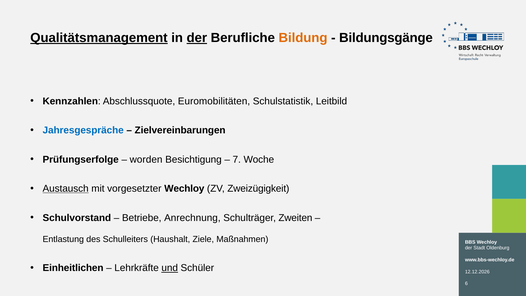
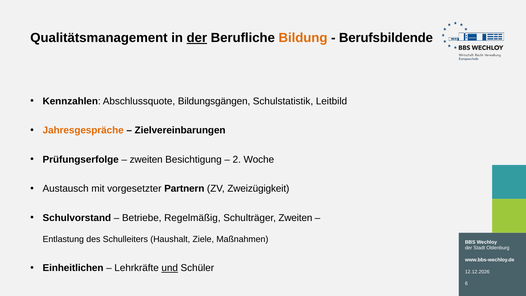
Qualitätsmanagement underline: present -> none
Bildungsgänge: Bildungsgänge -> Berufsbildende
Euromobilitäten: Euromobilitäten -> Bildungsgängen
Jahresgespräche colour: blue -> orange
worden at (146, 159): worden -> zweiten
7: 7 -> 2
Austausch underline: present -> none
vorgesetzter Wechloy: Wechloy -> Partnern
Anrechnung: Anrechnung -> Regelmäßig
